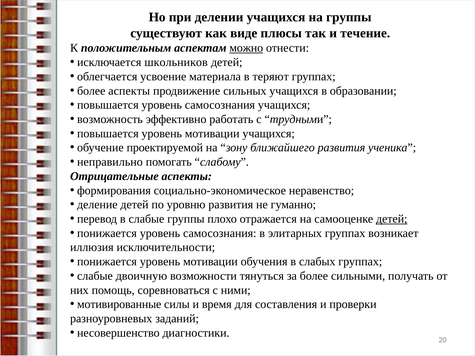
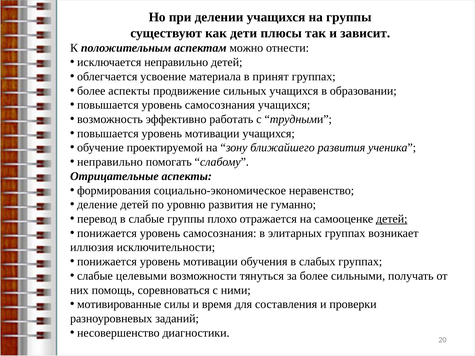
виде: виде -> дети
течение: течение -> зависит
можно underline: present -> none
исключается школьников: школьников -> неправильно
теряют: теряют -> принят
двоичную: двоичную -> целевыми
